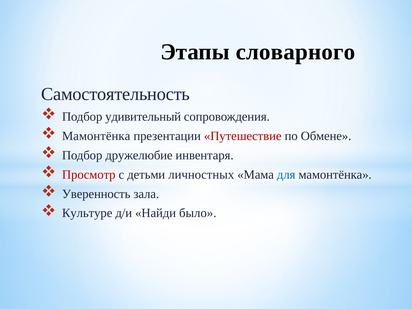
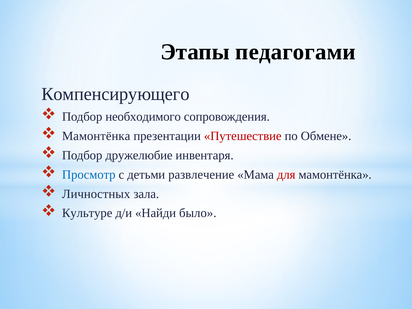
словарного: словарного -> педагогами
Самостоятельность: Самостоятельность -> Компенсирующего
удивительный: удивительный -> необходимого
Просмотр colour: red -> blue
личностных: личностных -> развлечение
для colour: blue -> red
Уверенность: Уверенность -> Личностных
